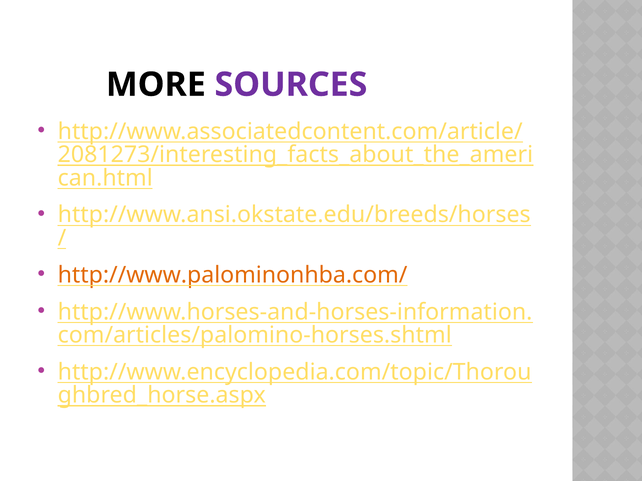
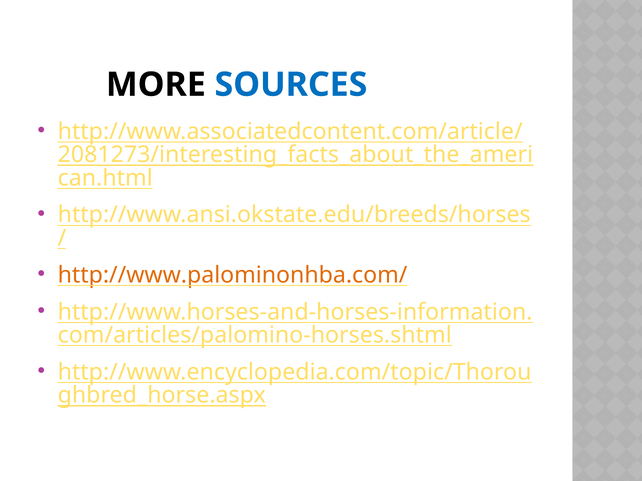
SOURCES colour: purple -> blue
